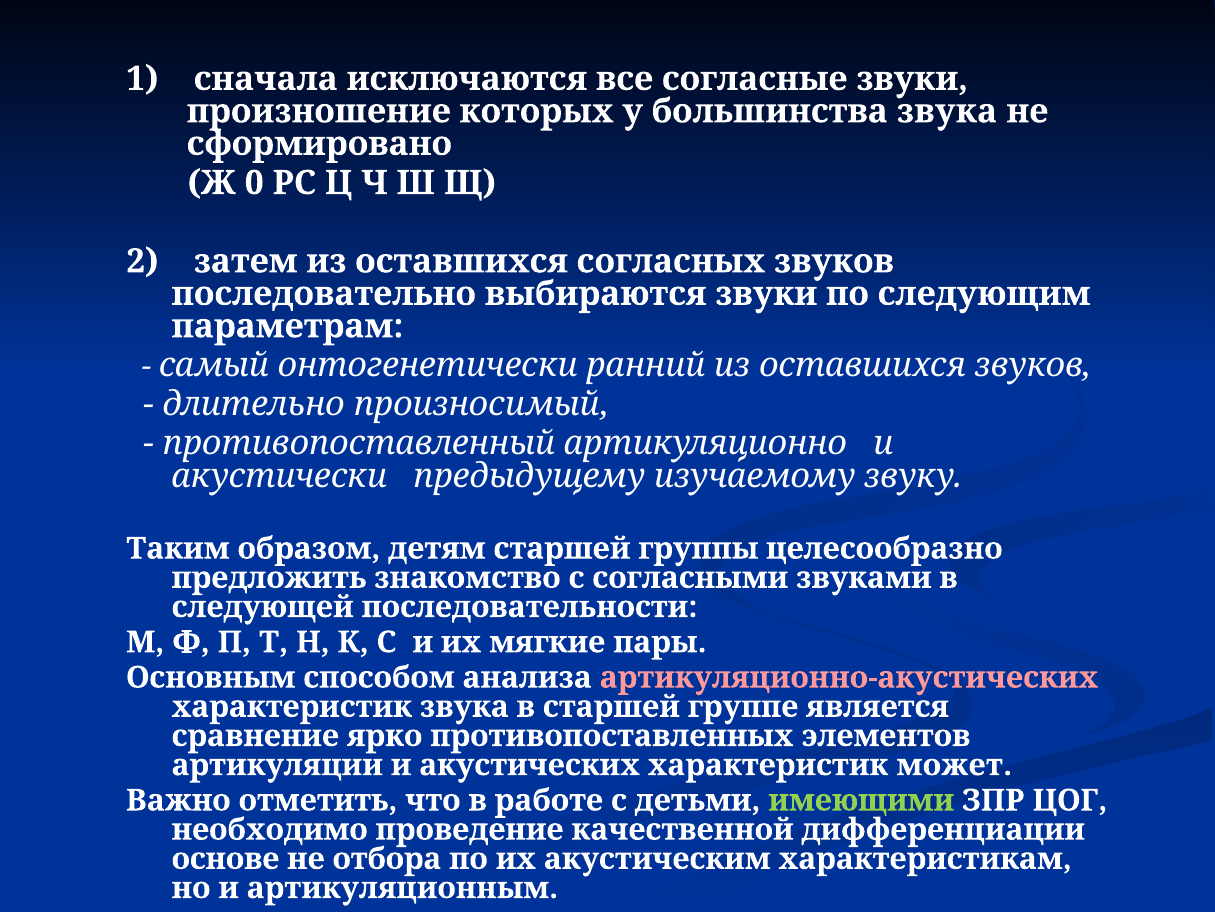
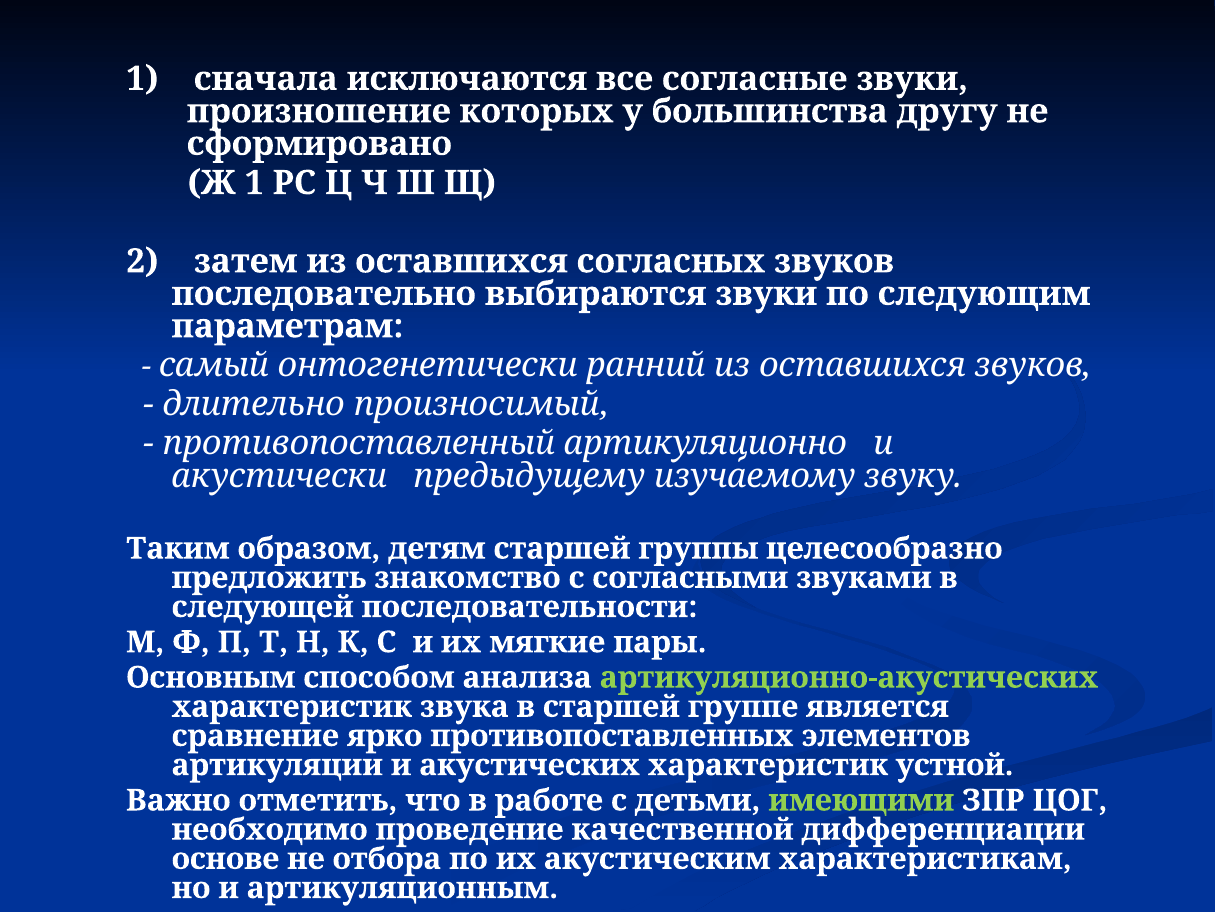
большинства звука: звука -> другу
Ж 0: 0 -> 1
артикуляционно-акустических colour: pink -> light green
может: может -> устной
